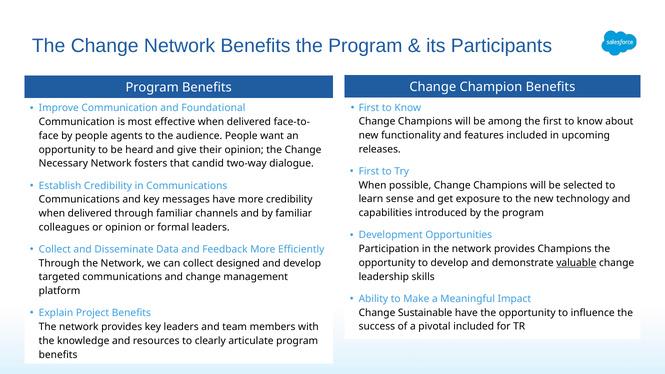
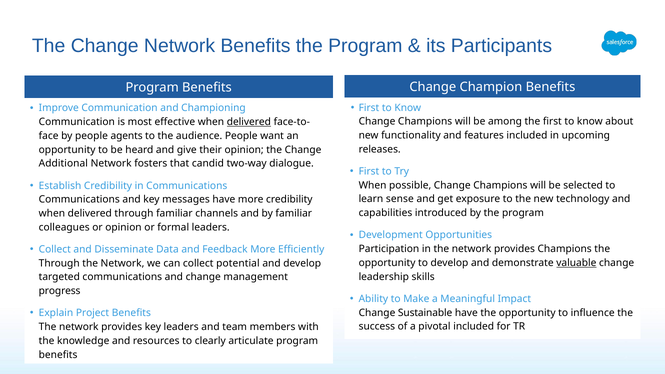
Foundational: Foundational -> Championing
delivered at (249, 122) underline: none -> present
Necessary: Necessary -> Additional
designed: designed -> potential
platform: platform -> progress
